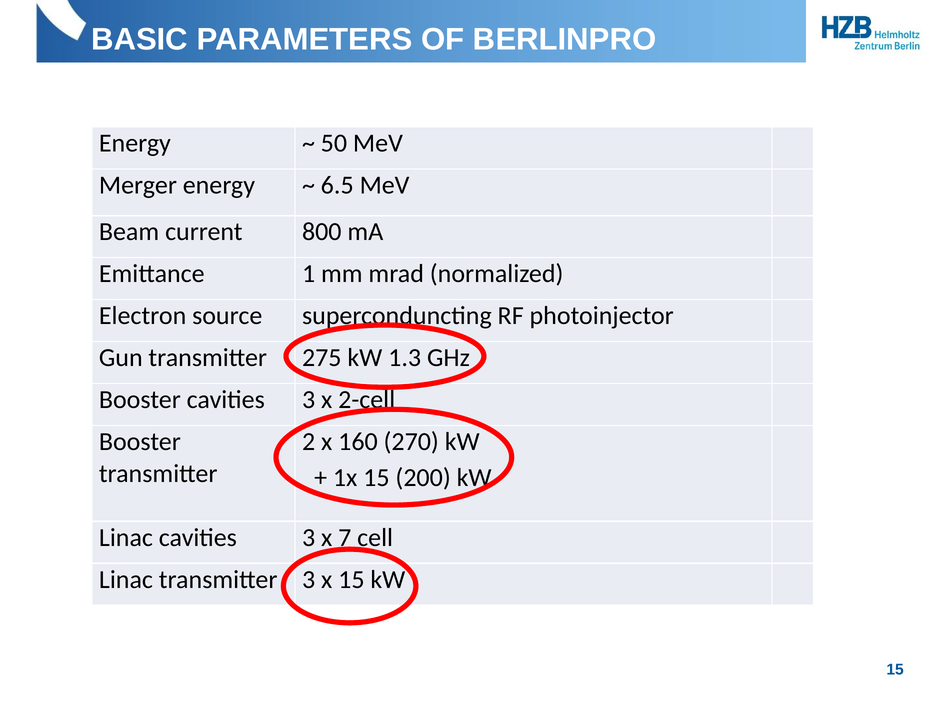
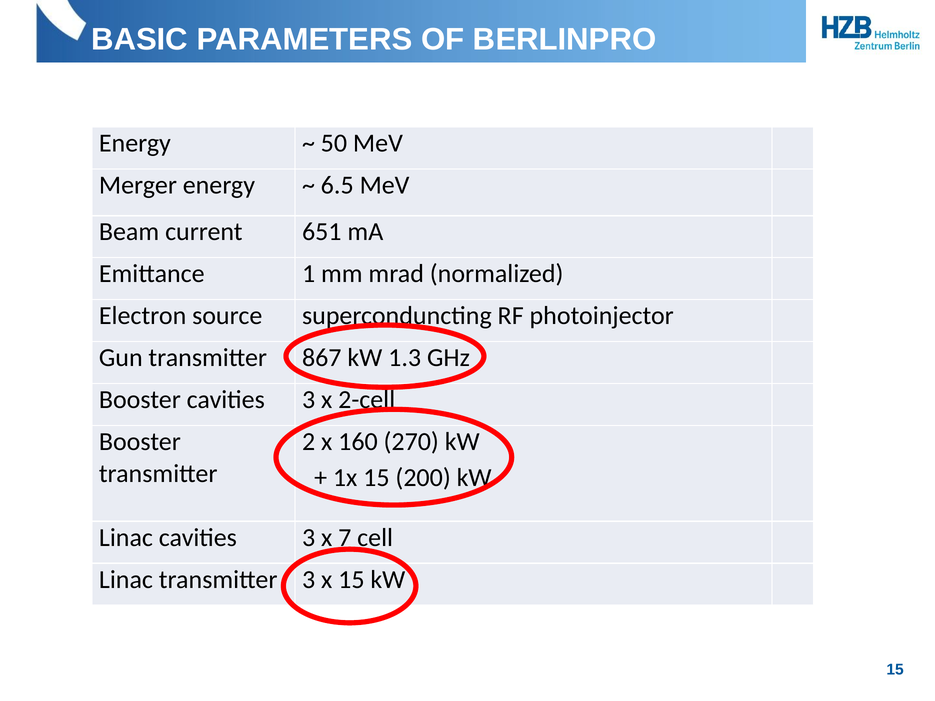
800: 800 -> 651
275: 275 -> 867
